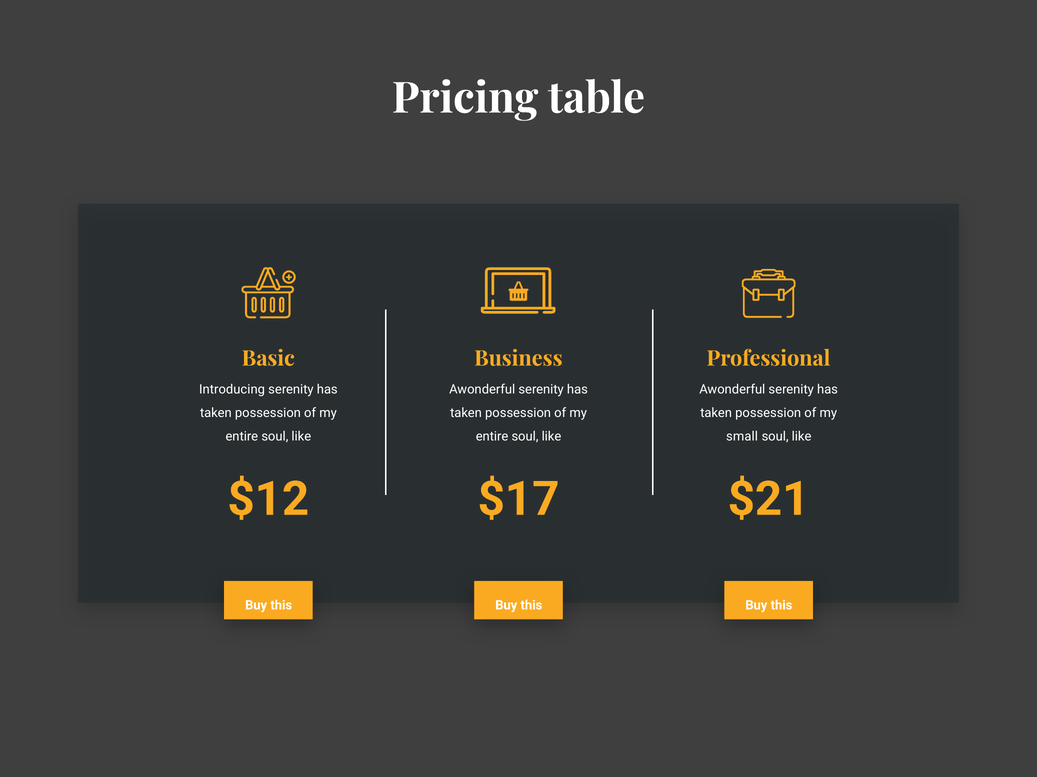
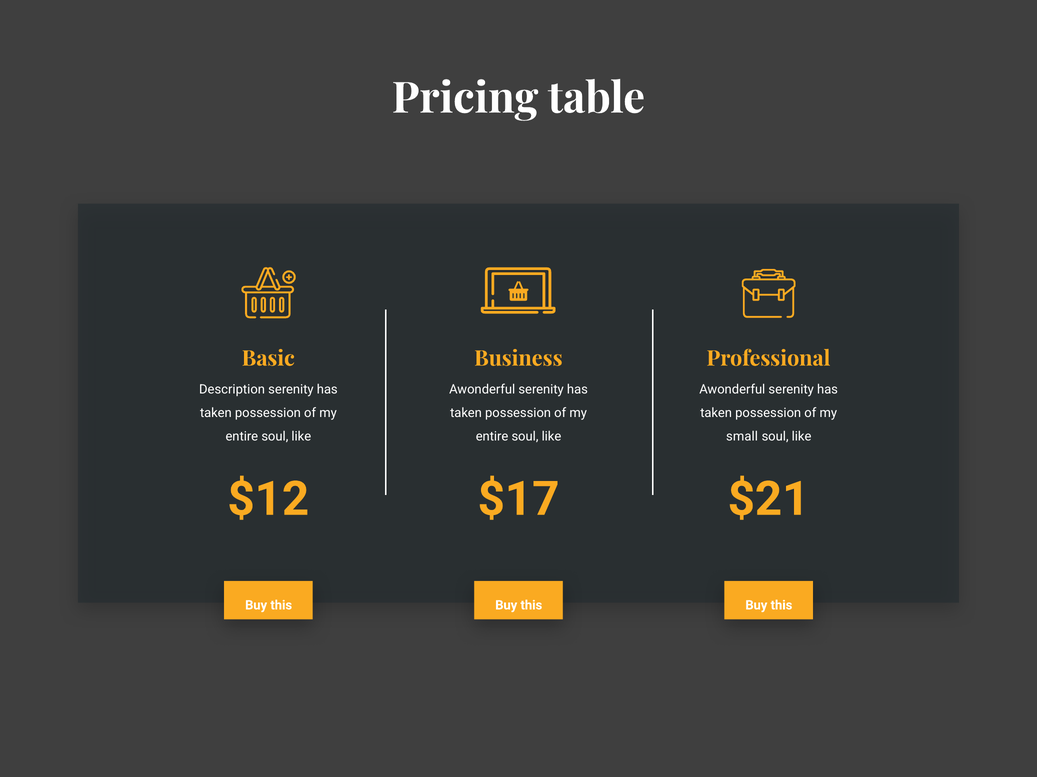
Introducing: Introducing -> Description
